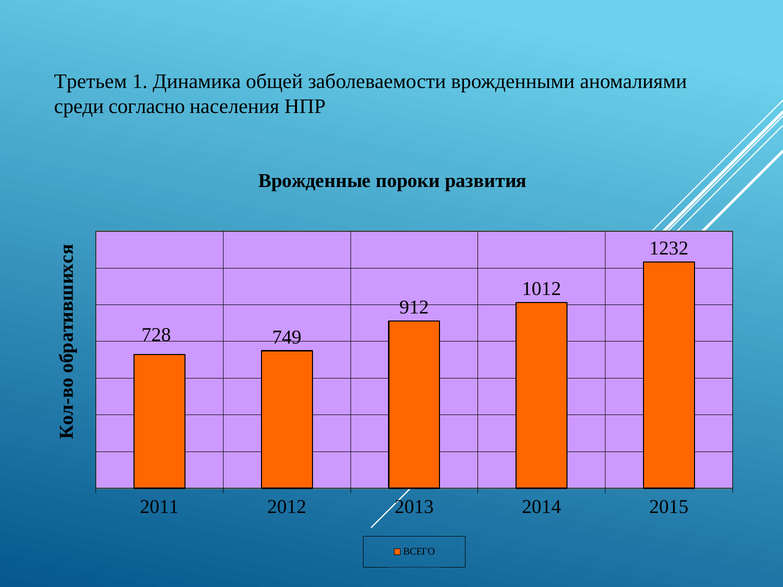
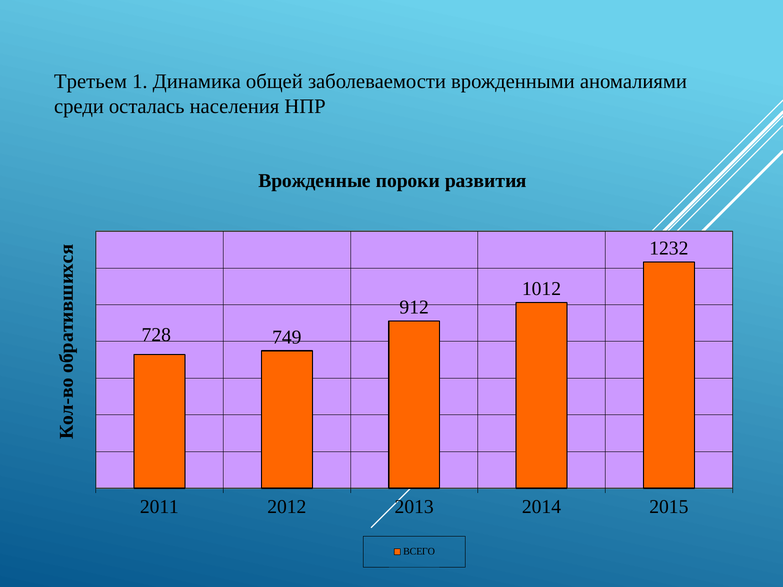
согласно: согласно -> осталась
